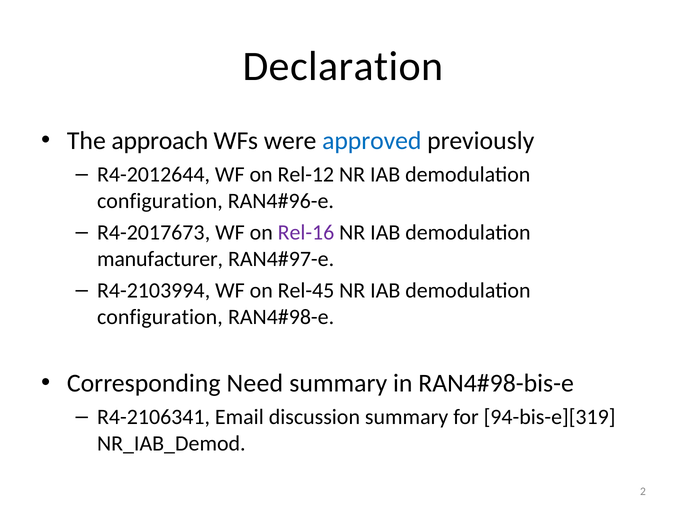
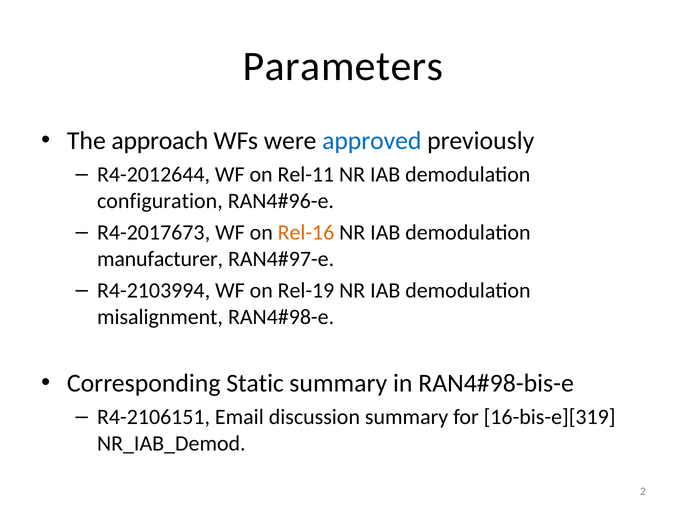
Declaration: Declaration -> Parameters
Rel-12: Rel-12 -> Rel-11
Rel-16 colour: purple -> orange
Rel-45: Rel-45 -> Rel-19
configuration at (160, 317): configuration -> misalignment
Need: Need -> Static
R4-2106341: R4-2106341 -> R4-2106151
94-bis-e][319: 94-bis-e][319 -> 16-bis-e][319
